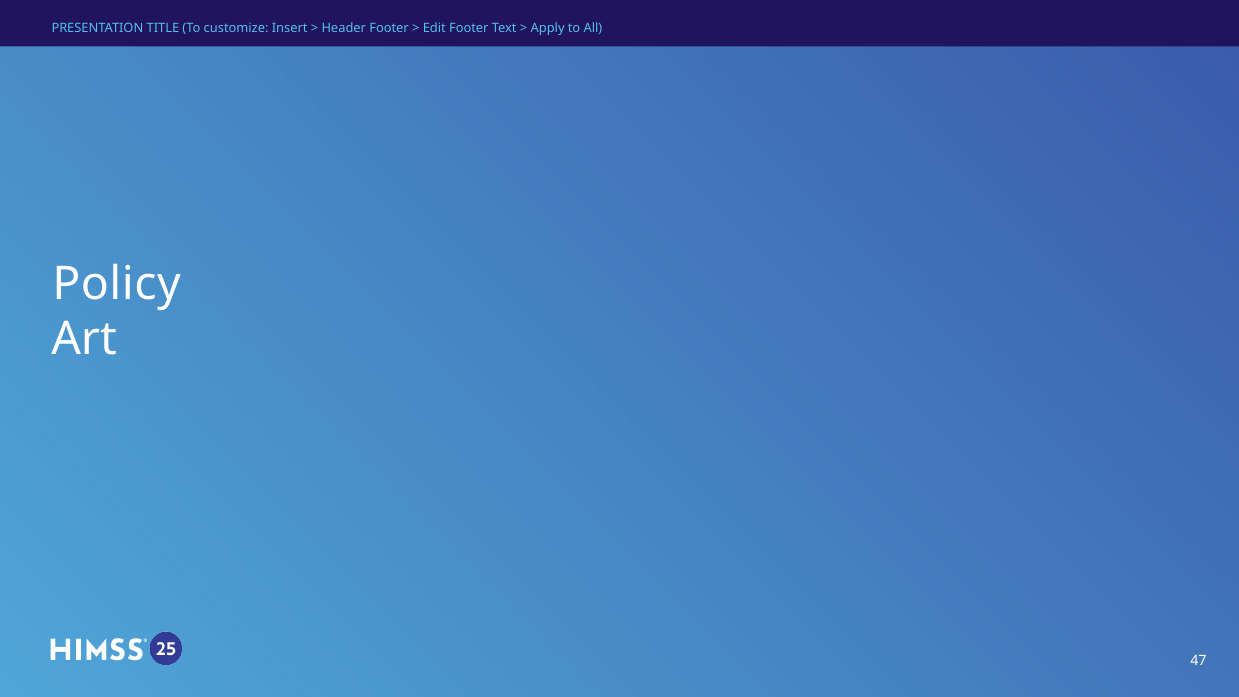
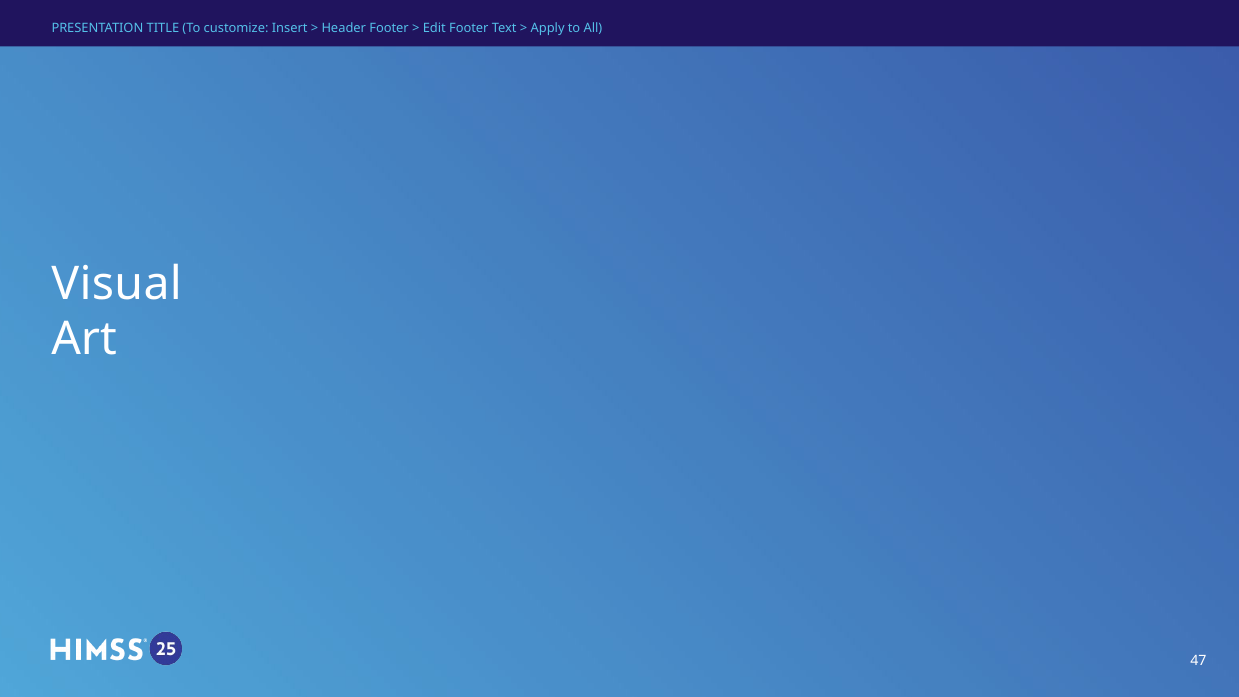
Policy: Policy -> Visual
